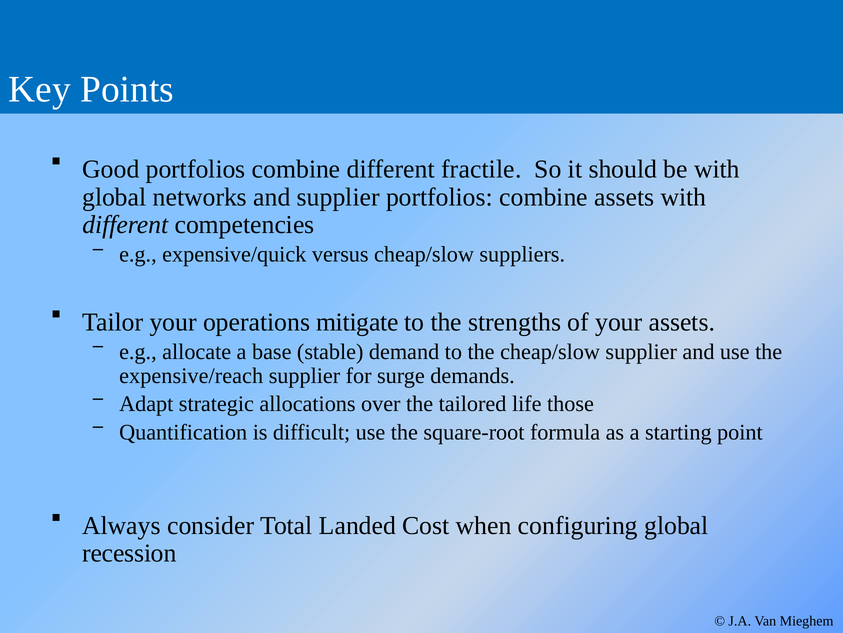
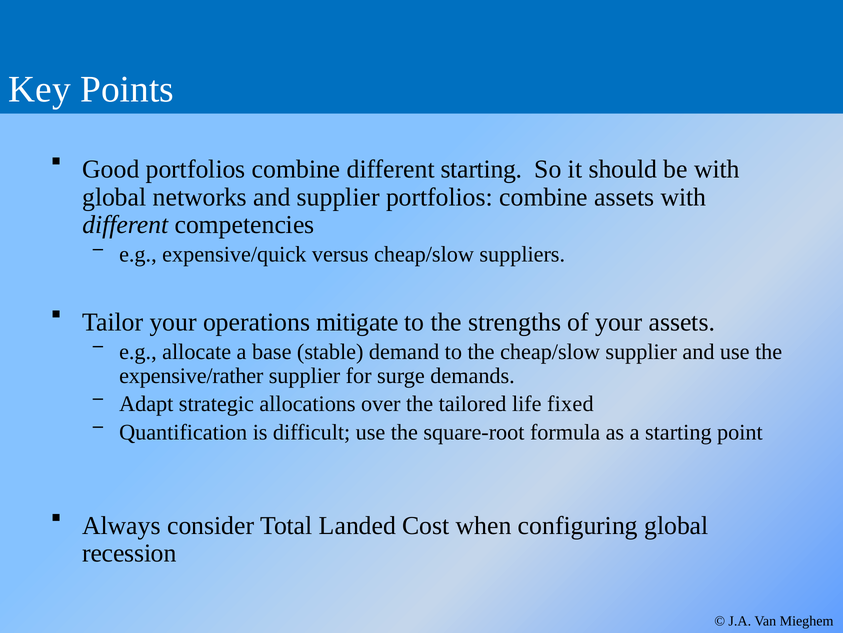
different fractile: fractile -> starting
expensive/reach: expensive/reach -> expensive/rather
those: those -> fixed
